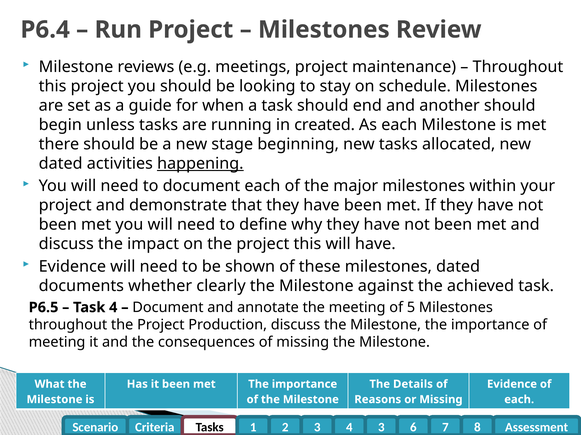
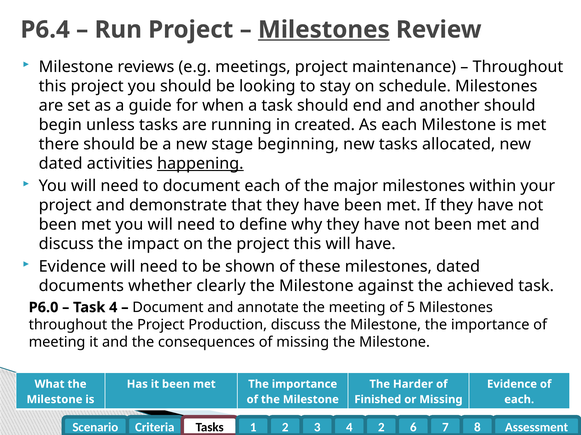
Milestones at (324, 30) underline: none -> present
P6.5: P6.5 -> P6.0
Details: Details -> Harder
Reasons: Reasons -> Finished
4 3: 3 -> 2
